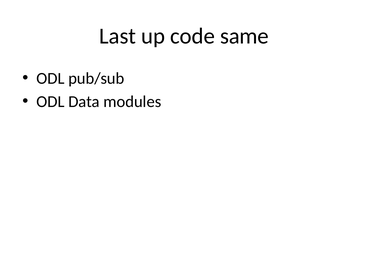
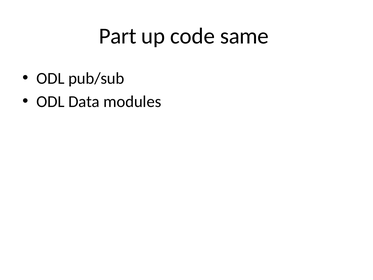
Last: Last -> Part
